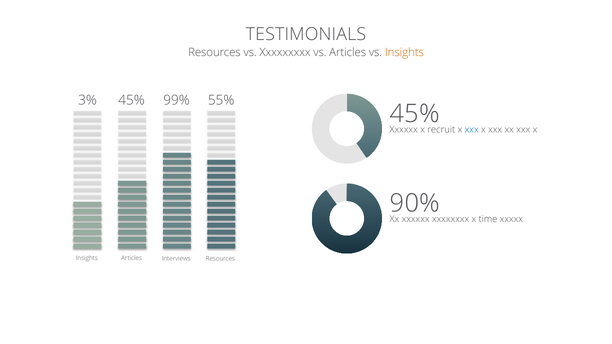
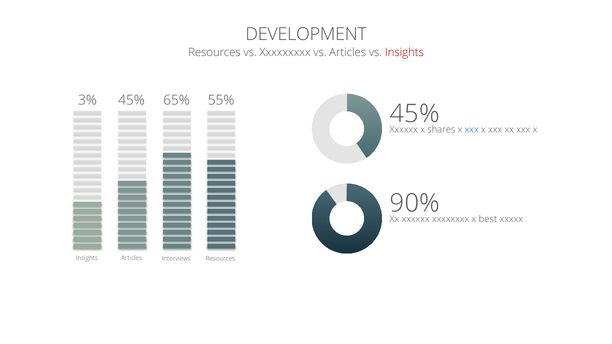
TESTIMONIALS: TESTIMONIALS -> DEVELOPMENT
Insights at (404, 53) colour: orange -> red
99%: 99% -> 65%
recruit: recruit -> shares
time: time -> best
